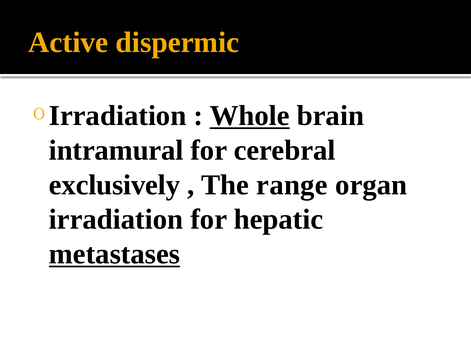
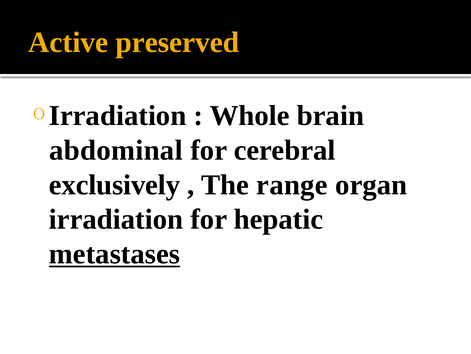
dispermic: dispermic -> preserved
Whole underline: present -> none
intramural: intramural -> abdominal
